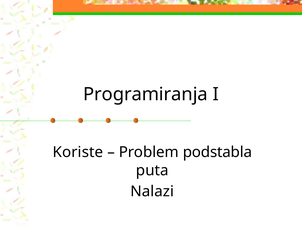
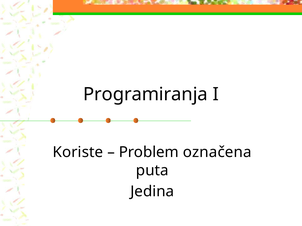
podstabla: podstabla -> označena
Nalazi: Nalazi -> Jedina
